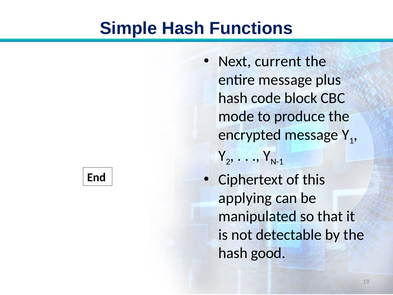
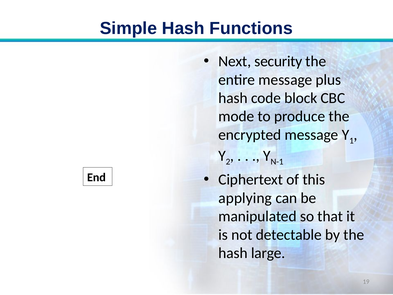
current: current -> security
good: good -> large
